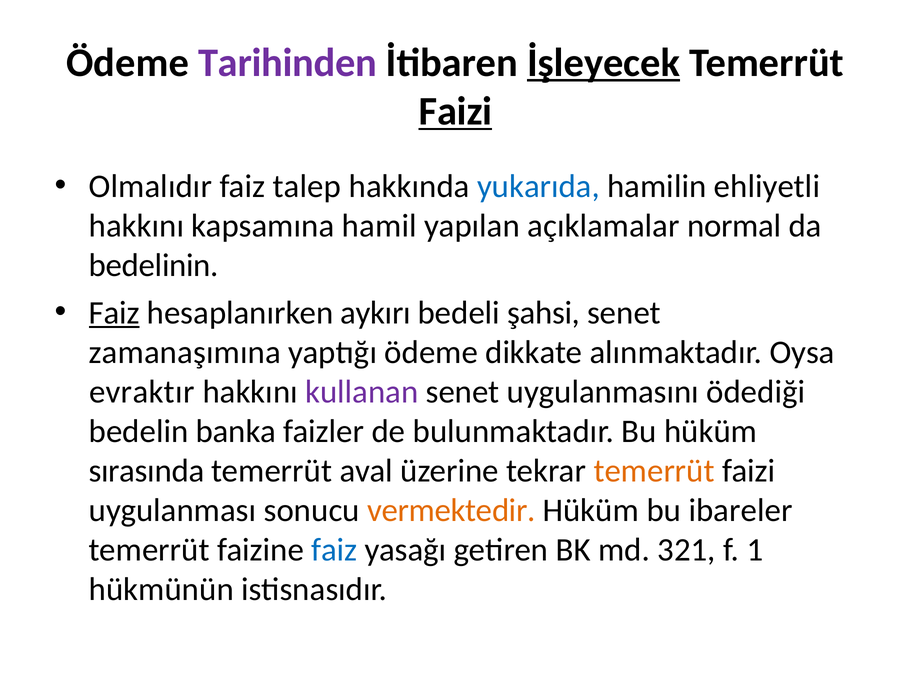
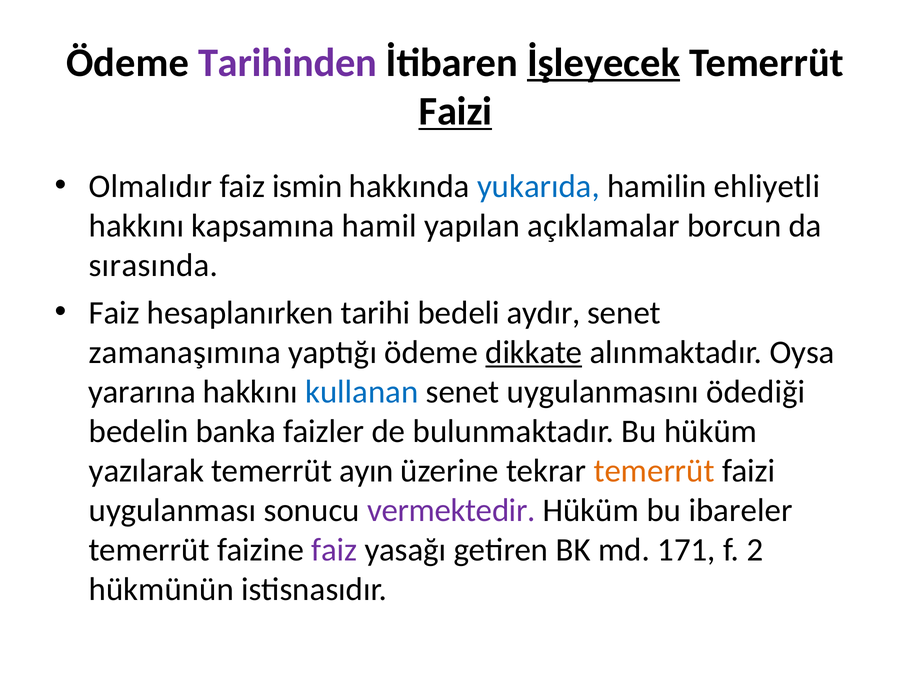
talep: talep -> ismin
normal: normal -> borcun
bedelinin: bedelinin -> sırasında
Faiz at (114, 312) underline: present -> none
aykırı: aykırı -> tarihi
şahsi: şahsi -> aydır
dikkate underline: none -> present
evraktır: evraktır -> yararına
kullanan colour: purple -> blue
sırasında: sırasında -> yazılarak
aval: aval -> ayın
vermektedir colour: orange -> purple
faiz at (334, 549) colour: blue -> purple
321: 321 -> 171
1: 1 -> 2
